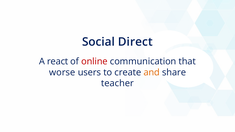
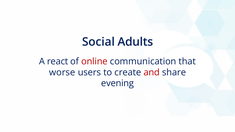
Direct: Direct -> Adults
and colour: orange -> red
teacher: teacher -> evening
